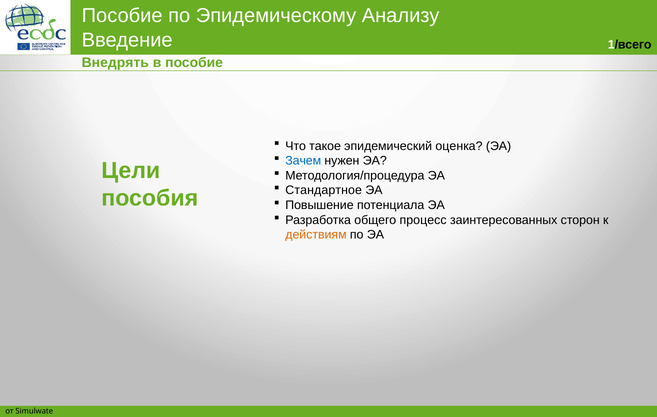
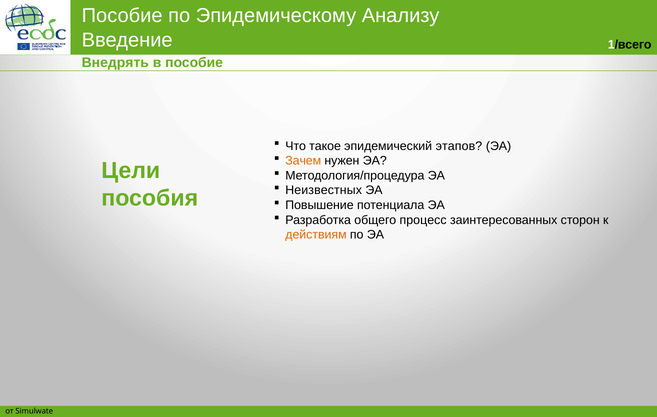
оценка: оценка -> этапов
Зачем colour: blue -> orange
Стандартное: Стандартное -> Неизвестных
